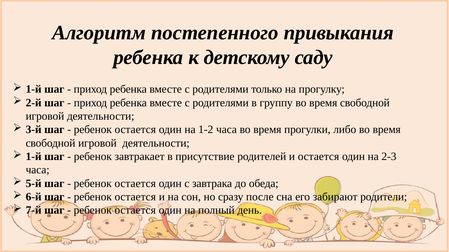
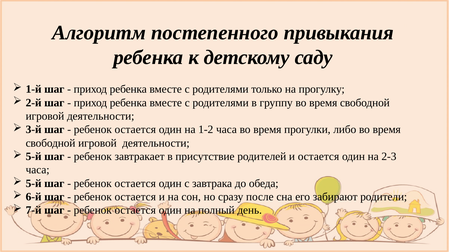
1-й at (34, 157): 1-й -> 5-й
